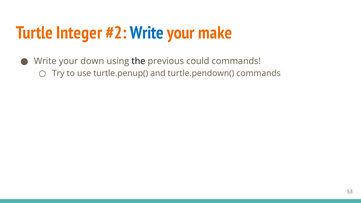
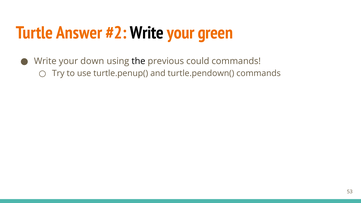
Integer: Integer -> Answer
Write at (147, 33) colour: blue -> black
make: make -> green
